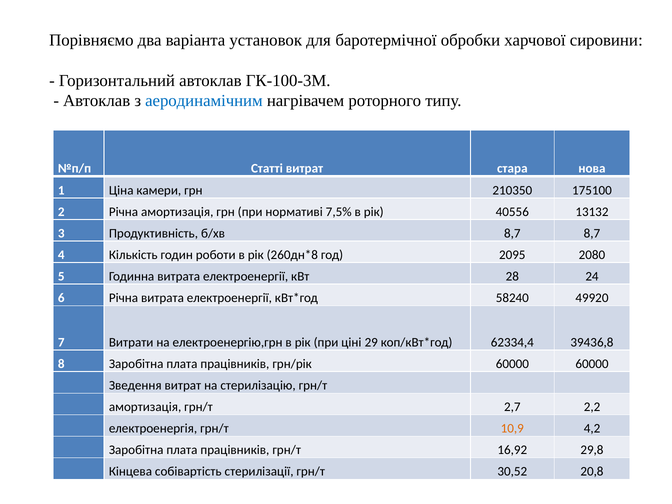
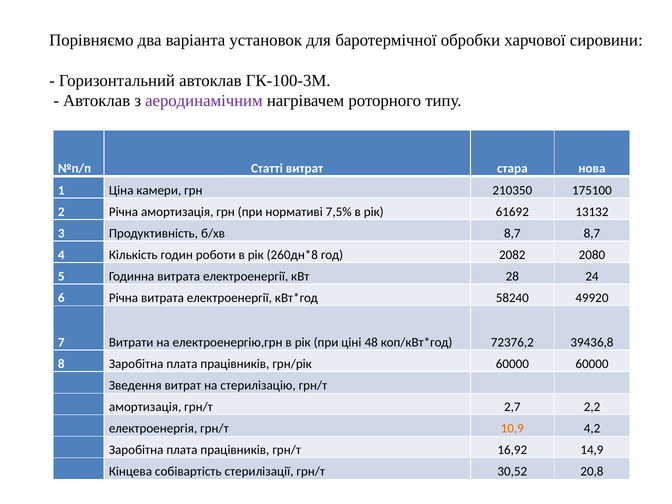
аеродинамічним colour: blue -> purple
40556: 40556 -> 61692
2095: 2095 -> 2082
29: 29 -> 48
62334,4: 62334,4 -> 72376,2
29,8: 29,8 -> 14,9
